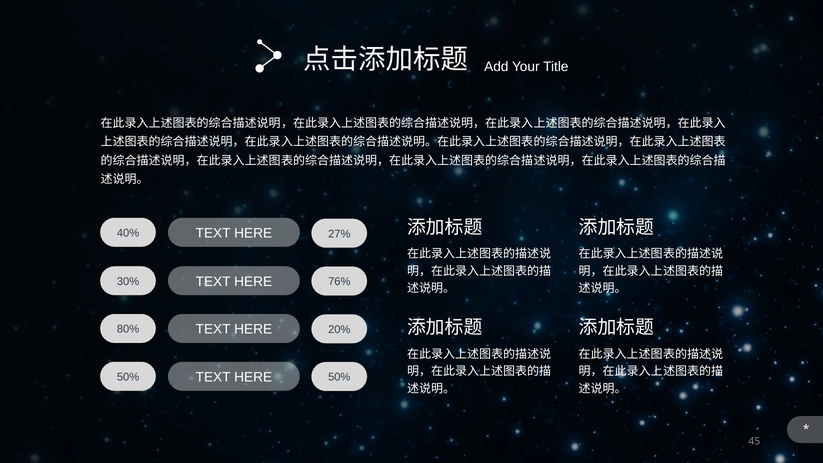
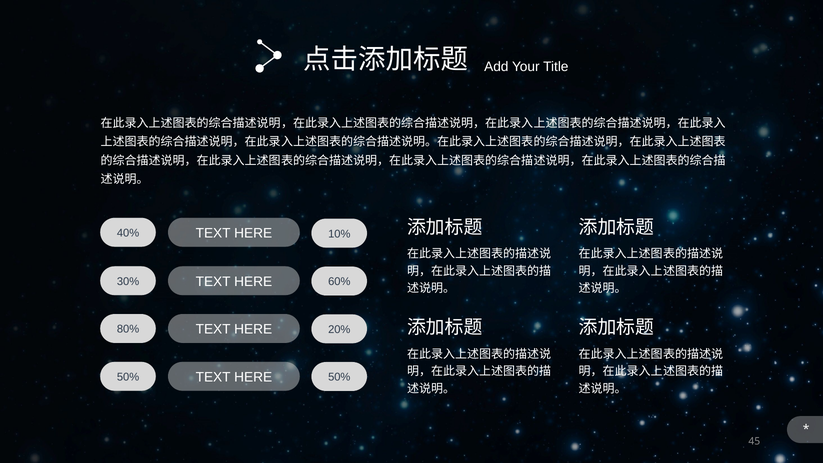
27%: 27% -> 10%
76%: 76% -> 60%
